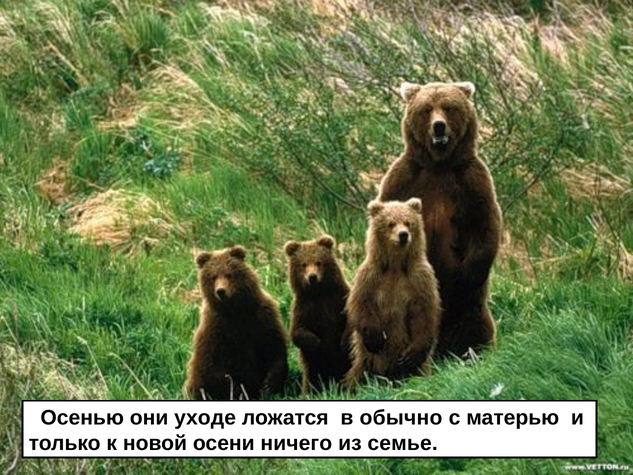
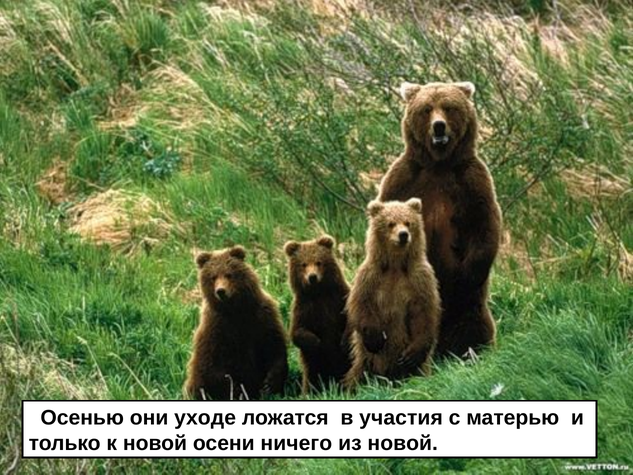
обычно: обычно -> участия
из семье: семье -> новой
